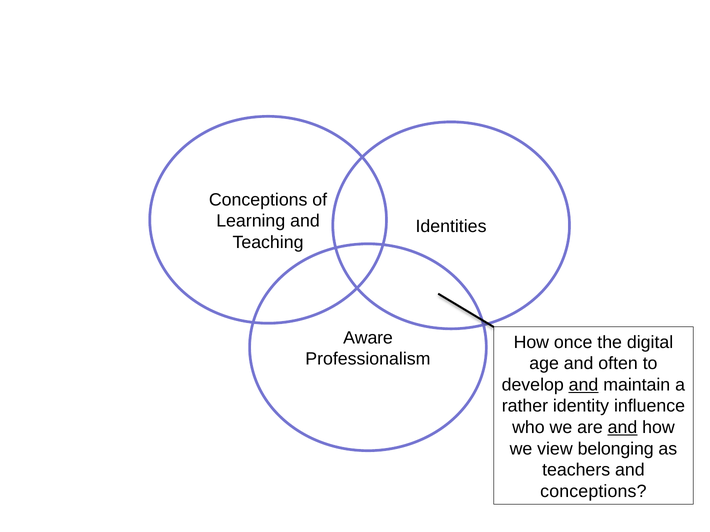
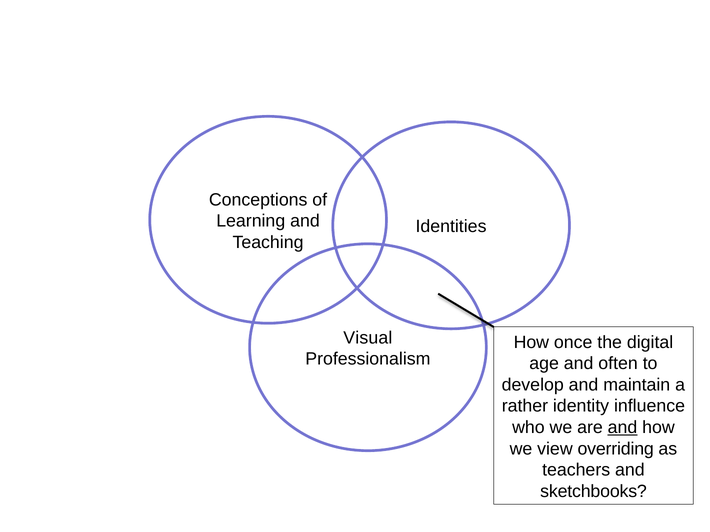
Aware: Aware -> Visual
and at (584, 385) underline: present -> none
belonging: belonging -> overriding
conceptions at (593, 492): conceptions -> sketchbooks
